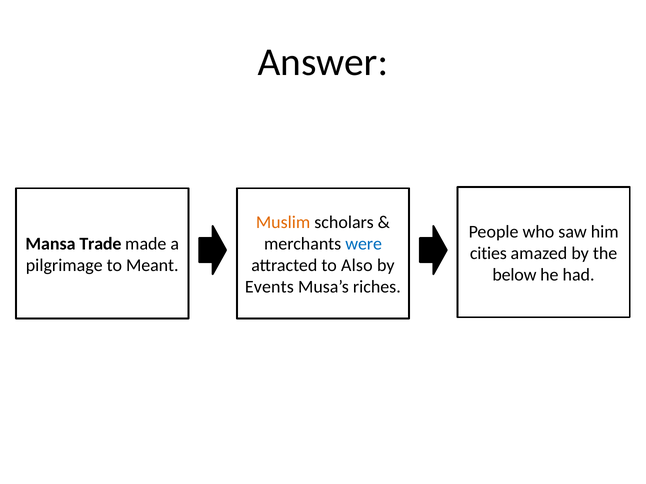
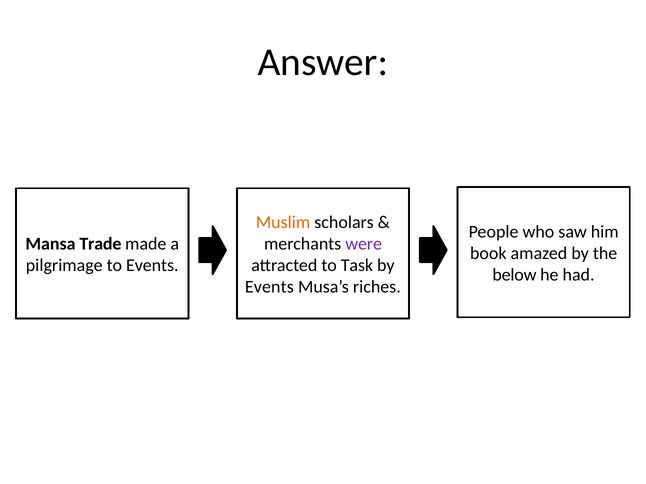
were colour: blue -> purple
cities: cities -> book
to Meant: Meant -> Events
Also: Also -> Task
